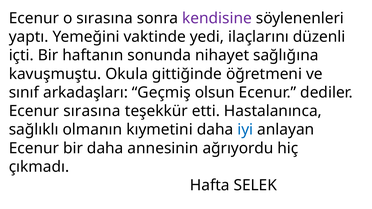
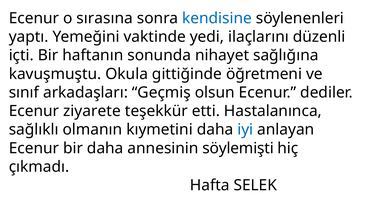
kendisine colour: purple -> blue
Ecenur sırasına: sırasına -> ziyarete
ağrıyordu: ağrıyordu -> söylemişti
